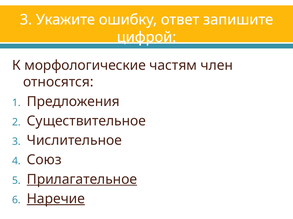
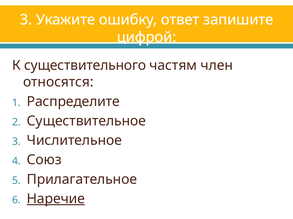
морфологические: морфологические -> существительного
Предложения: Предложения -> Распределите
Прилагательное underline: present -> none
